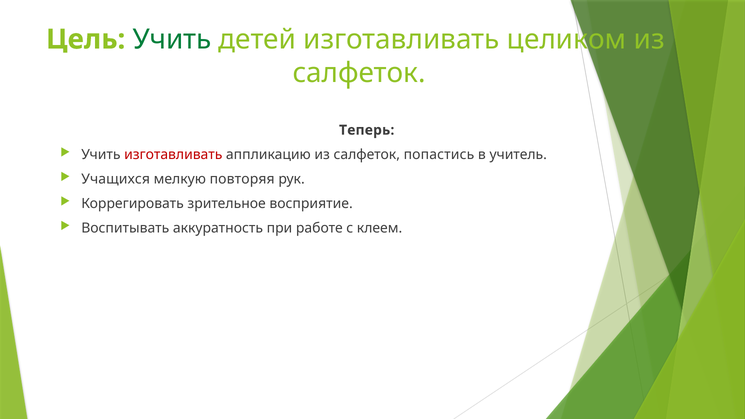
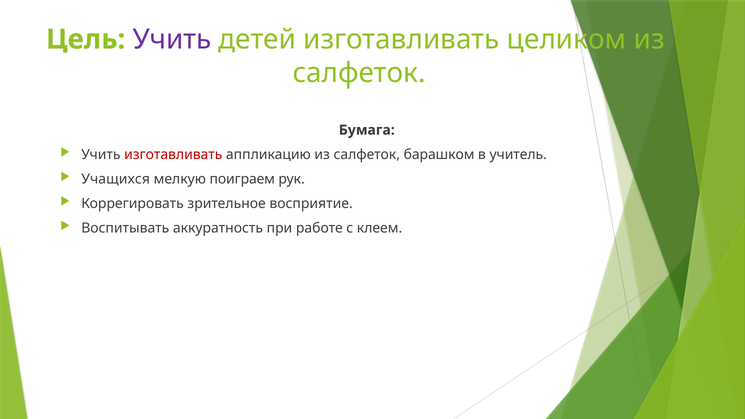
Учить at (172, 39) colour: green -> purple
Теперь: Теперь -> Бумага
попастись: попастись -> барашком
повторяя: повторяя -> поиграем
